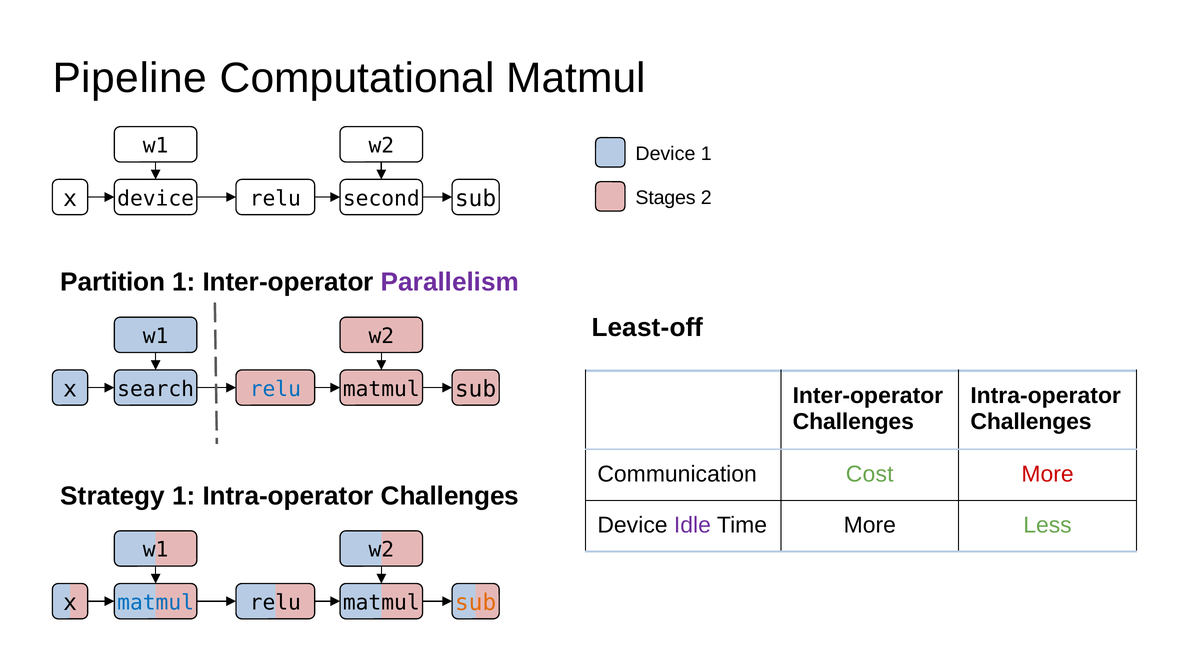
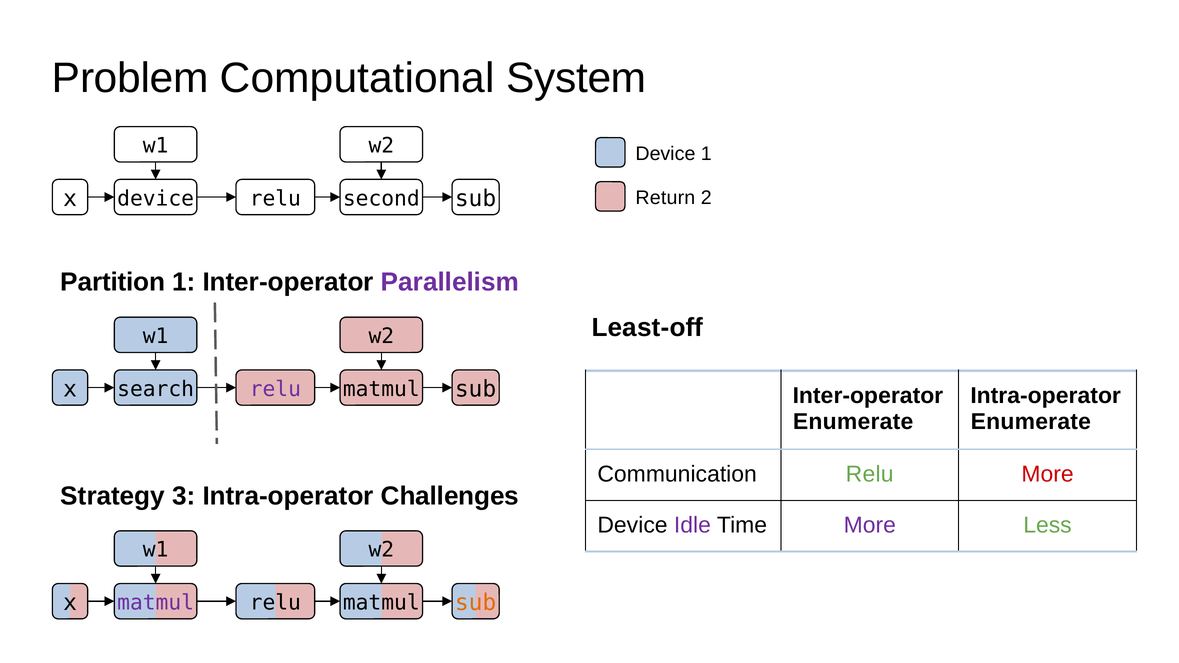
Pipeline: Pipeline -> Problem
Computational Matmul: Matmul -> System
Stages: Stages -> Return
relu at (275, 389) colour: blue -> purple
Challenges at (853, 422): Challenges -> Enumerate
Challenges at (1031, 422): Challenges -> Enumerate
Communication Cost: Cost -> Relu
Strategy 1: 1 -> 3
More at (870, 525) colour: black -> purple
matmul at (156, 603) colour: blue -> purple
